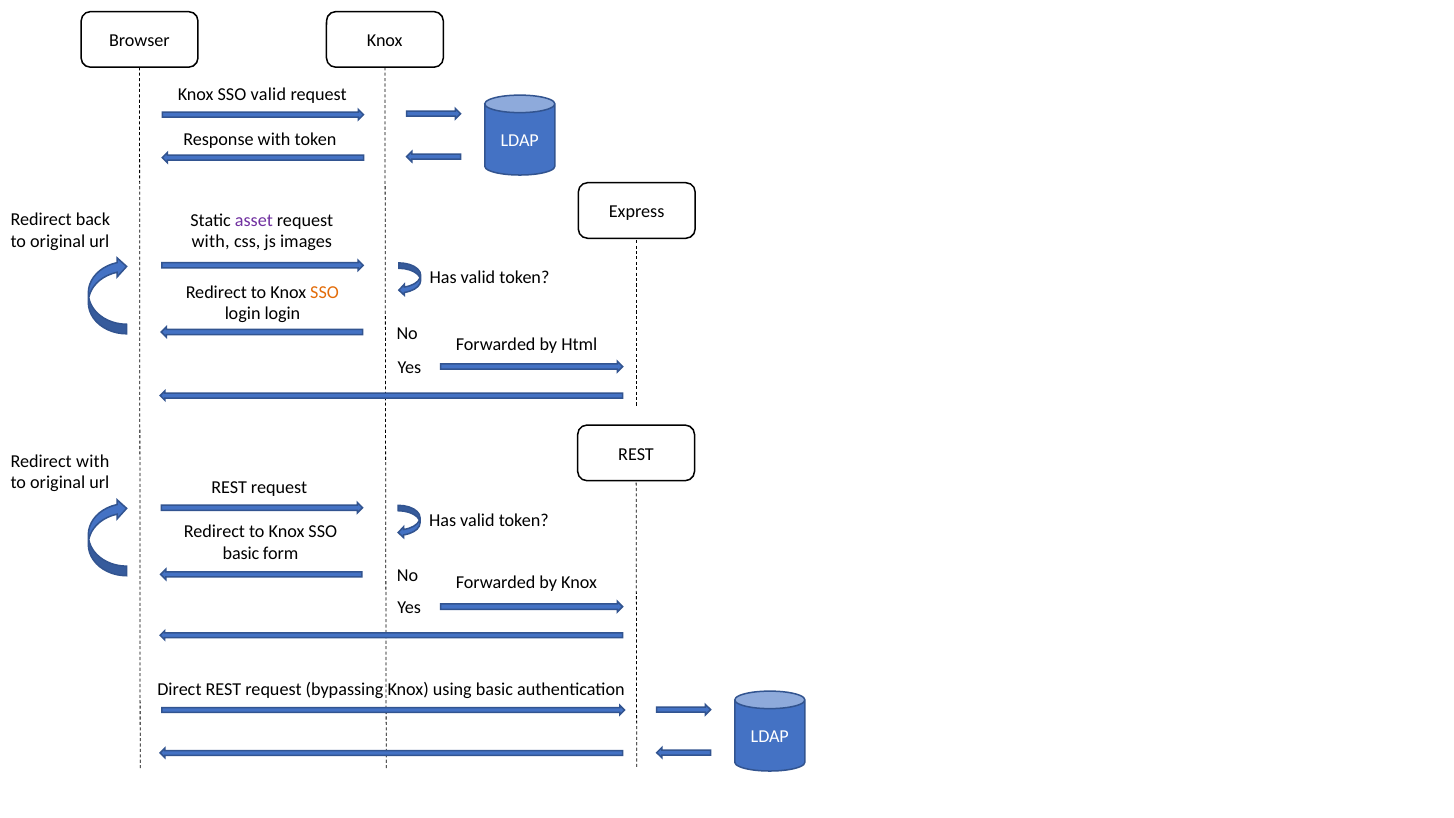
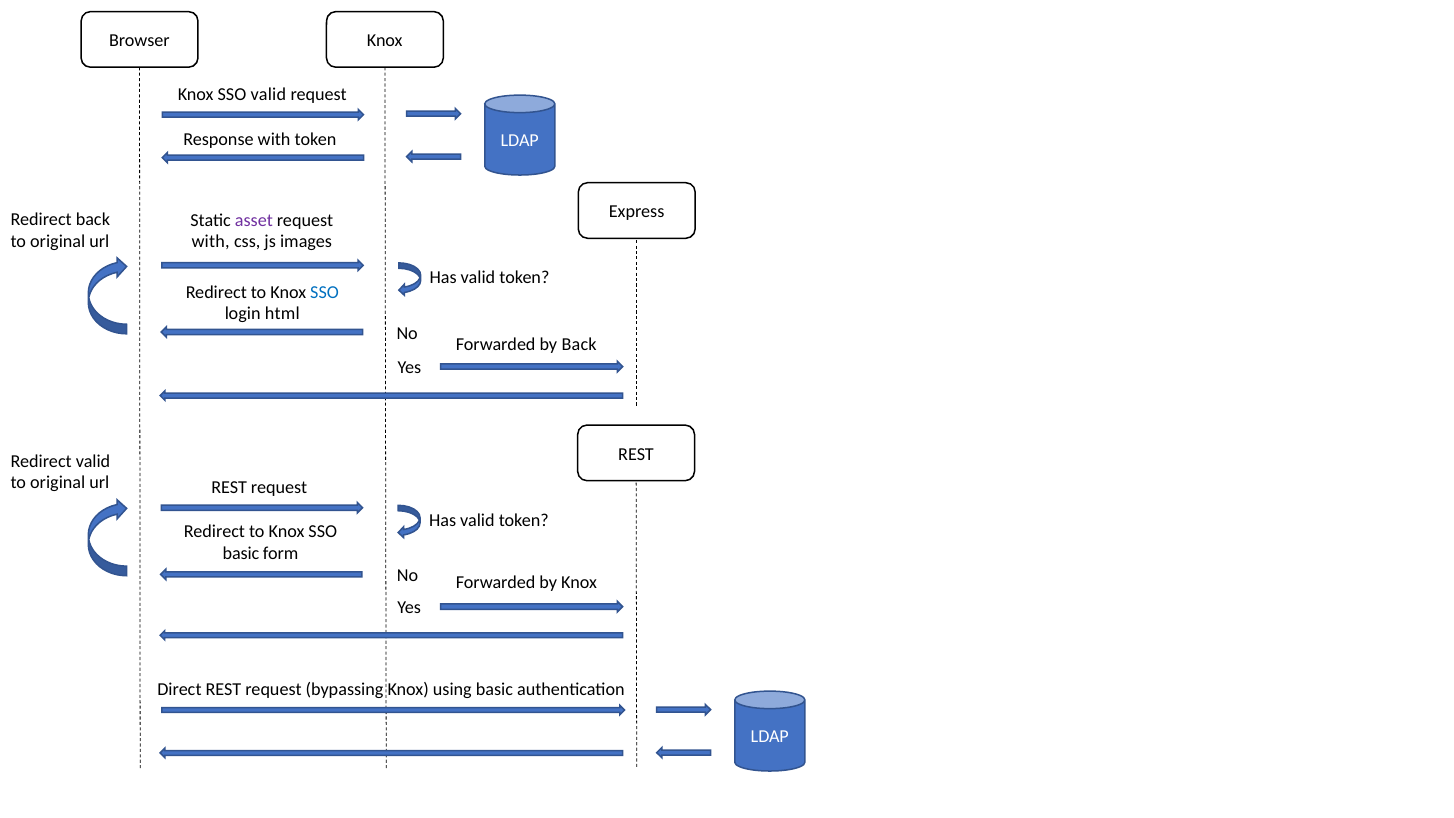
SSO at (325, 292) colour: orange -> blue
login login: login -> html
by Html: Html -> Back
Redirect with: with -> valid
